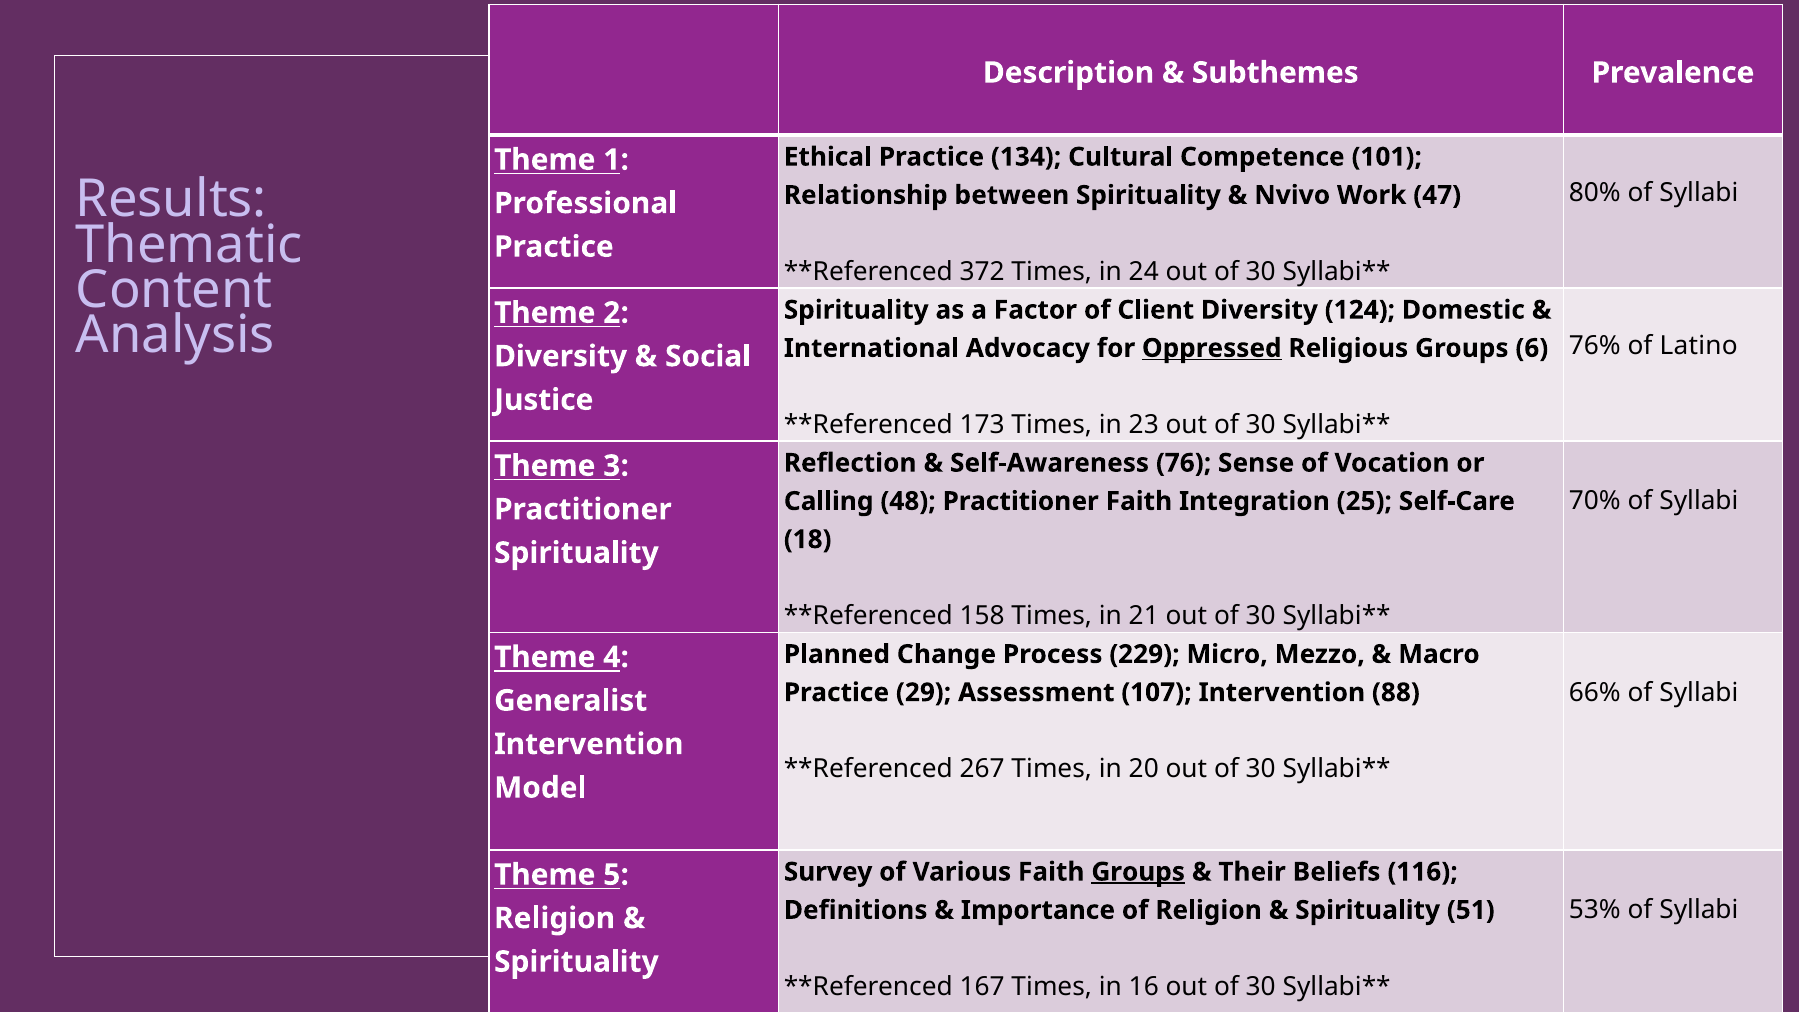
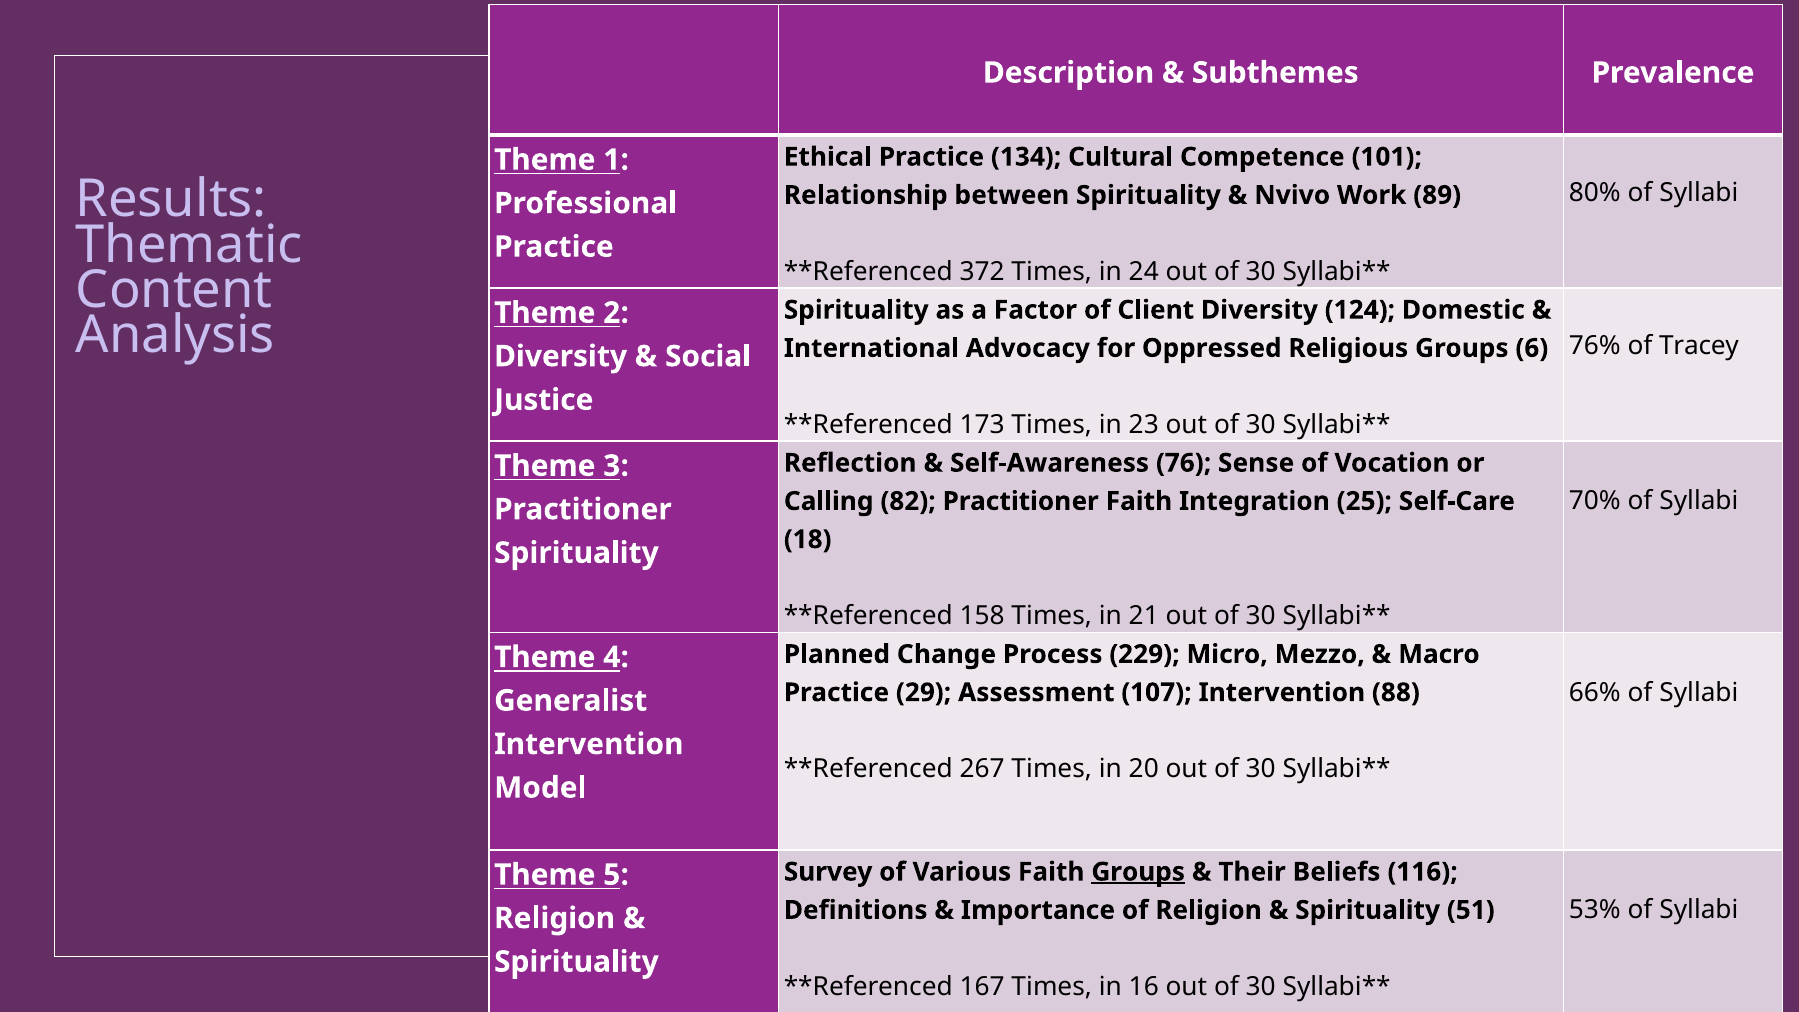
47: 47 -> 89
Latino: Latino -> Tracey
Oppressed underline: present -> none
48: 48 -> 82
